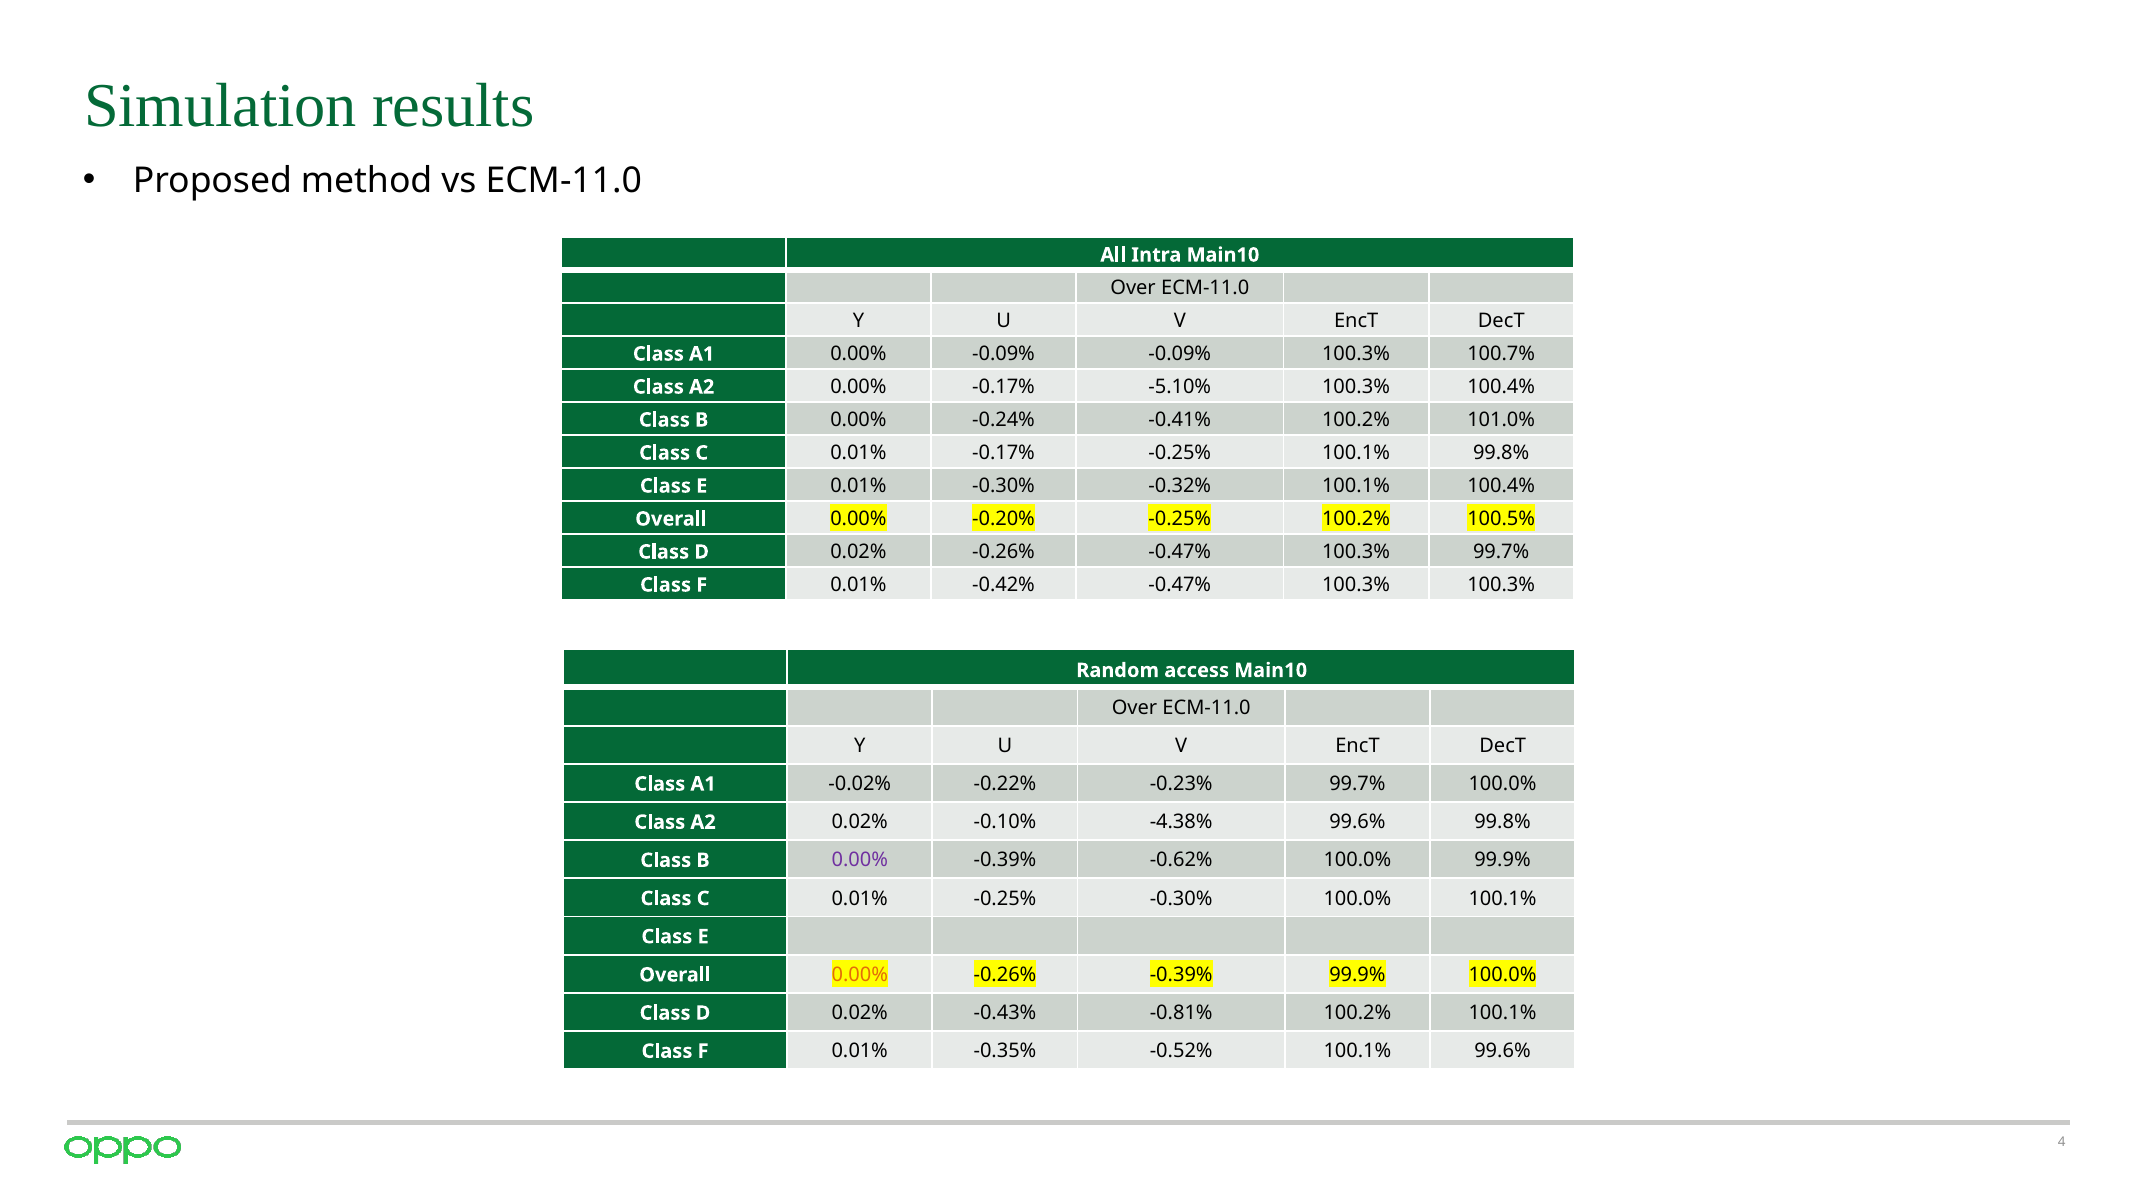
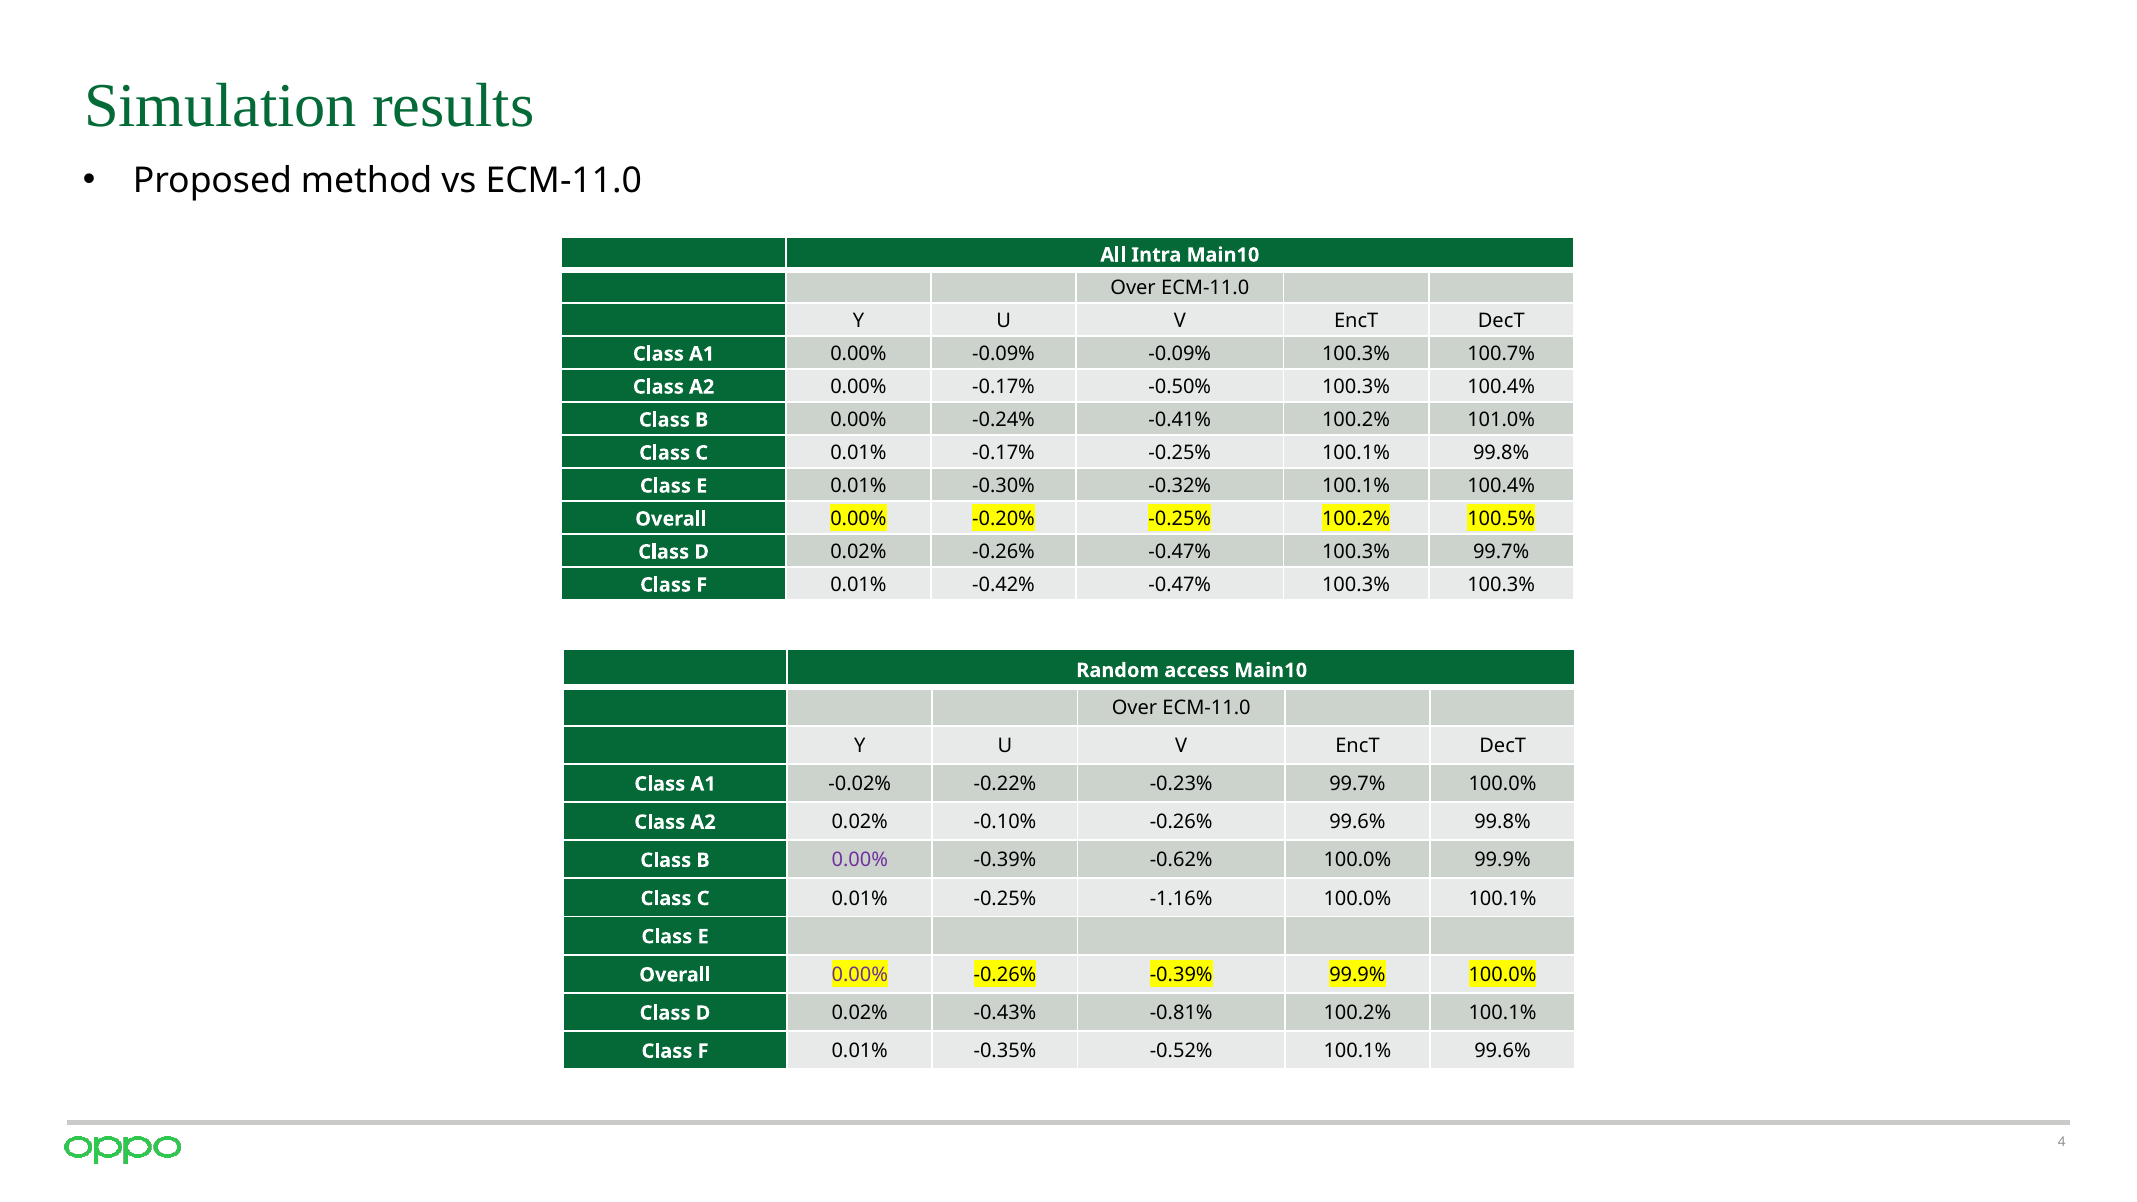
-5.10%: -5.10% -> -0.50%
-0.10% -4.38%: -4.38% -> -0.26%
-0.25% -0.30%: -0.30% -> -1.16%
0.00% at (860, 975) colour: orange -> purple
